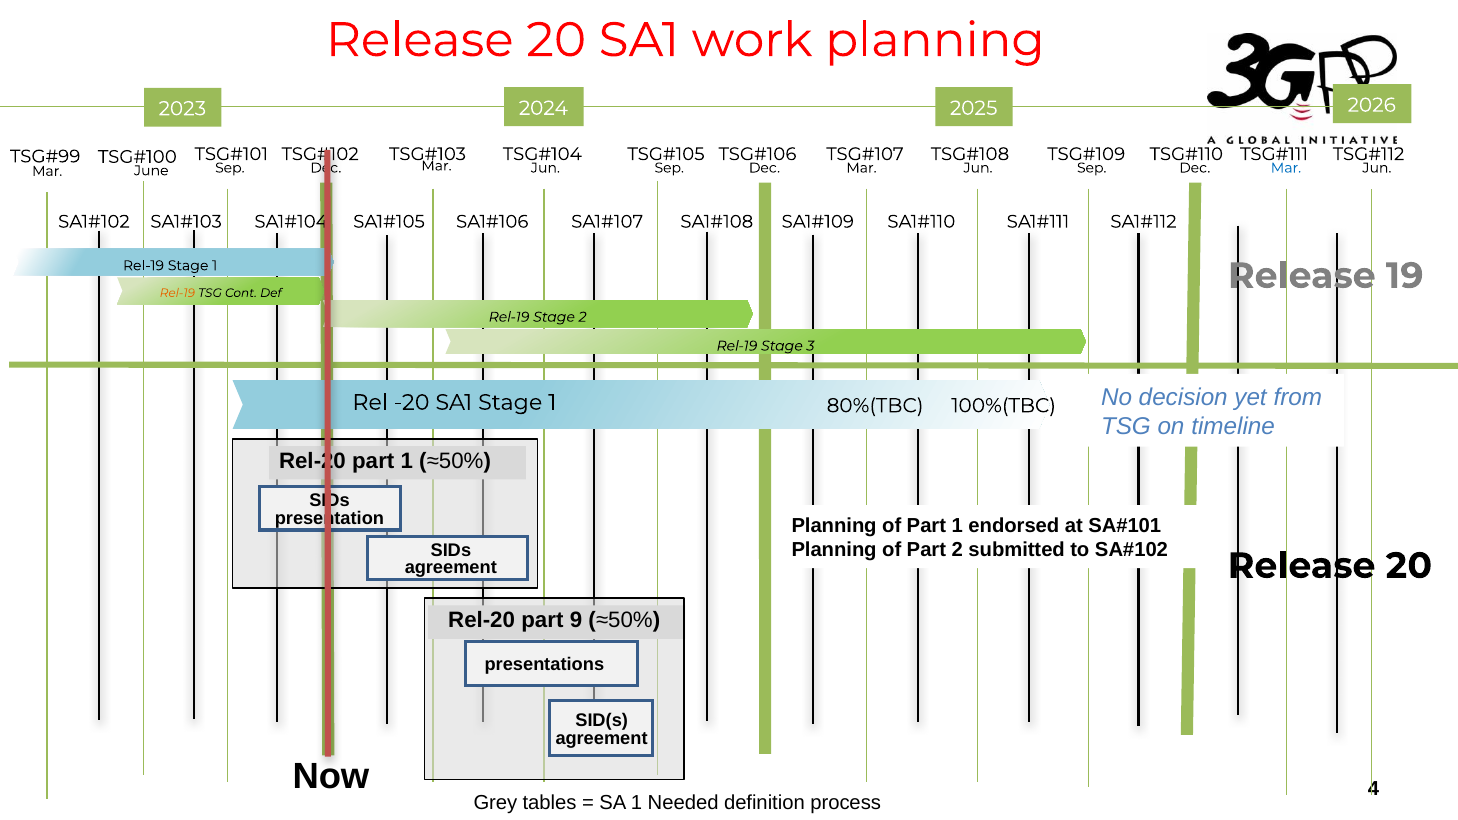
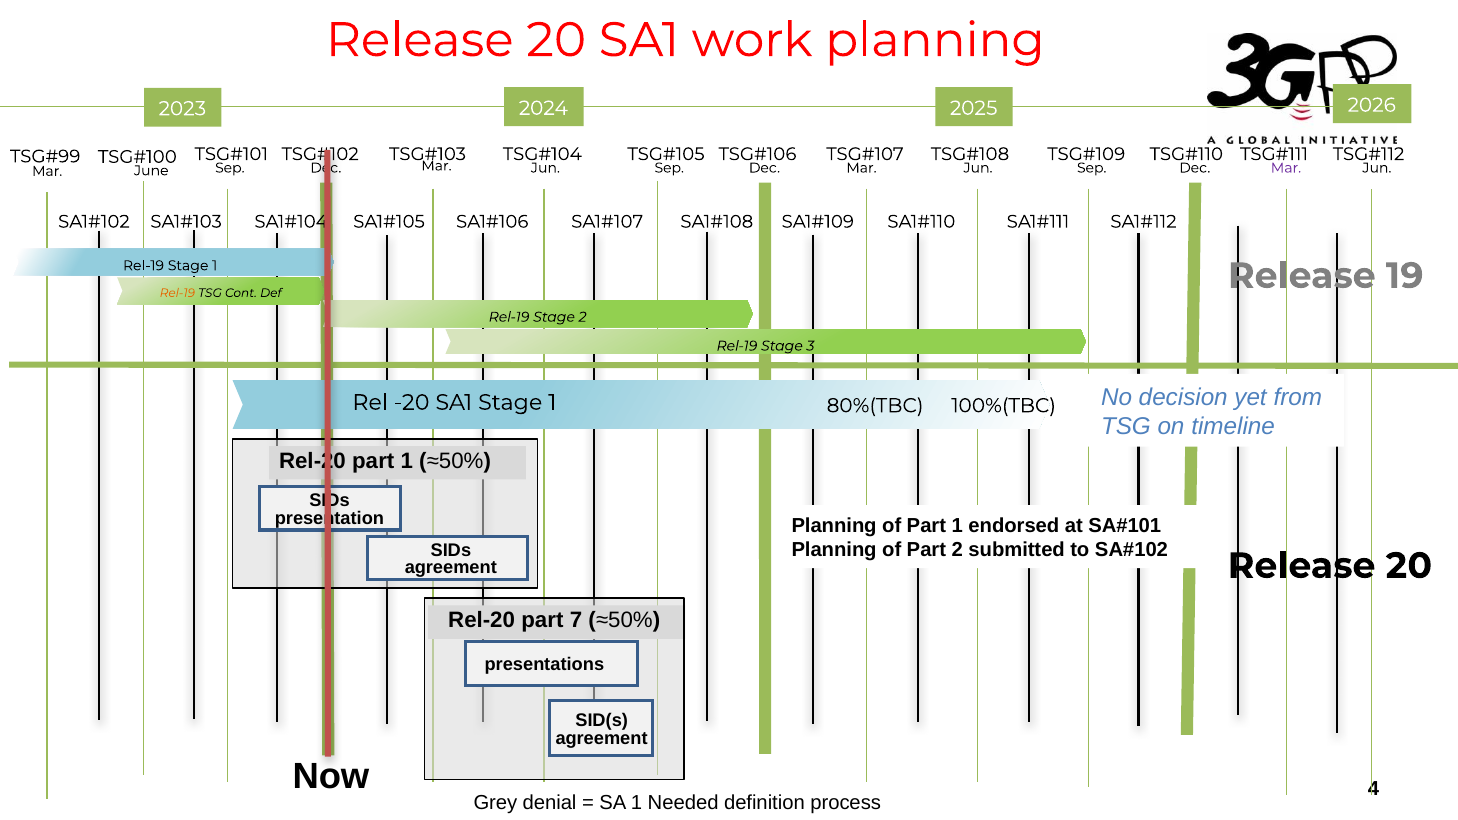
Mar at (1286, 168) colour: blue -> purple
9: 9 -> 7
tables: tables -> denial
